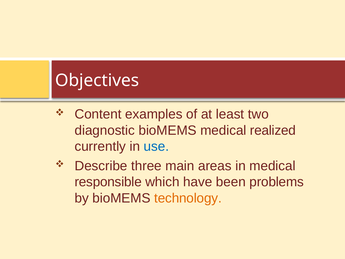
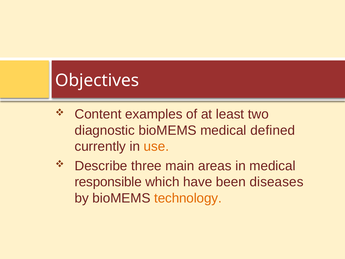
realized: realized -> defined
use colour: blue -> orange
problems: problems -> diseases
